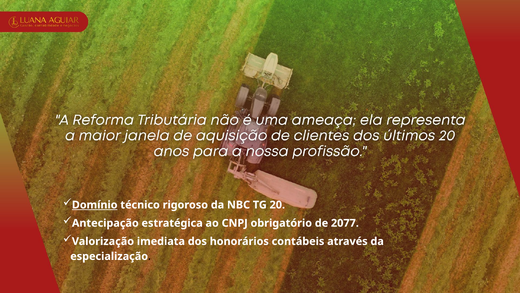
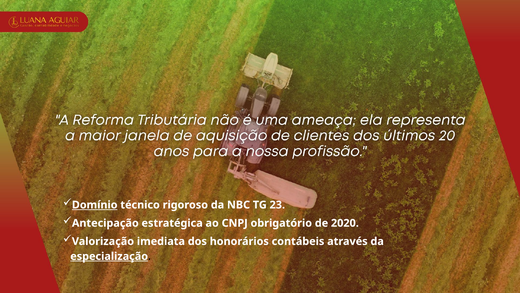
20: 20 -> 23
2077: 2077 -> 2020
especialização underline: none -> present
